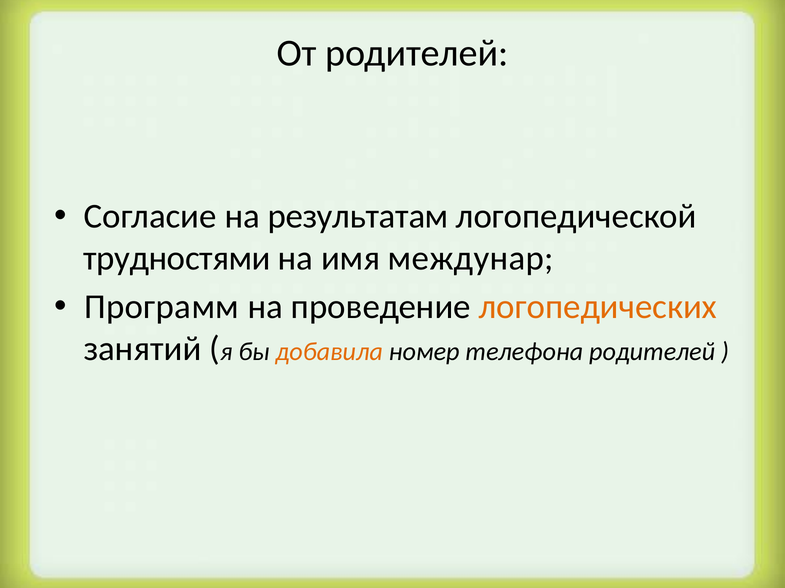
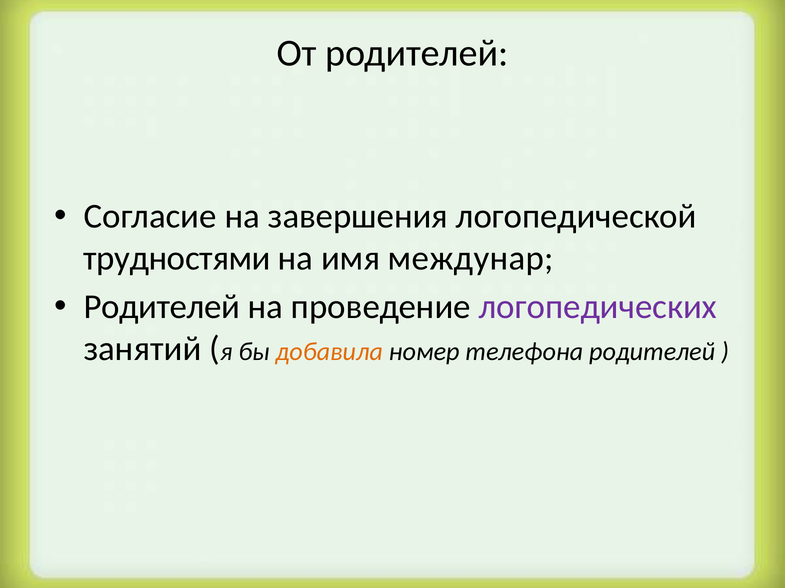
результатам: результатам -> завершения
Программ at (162, 307): Программ -> Родителей
логопедических colour: orange -> purple
